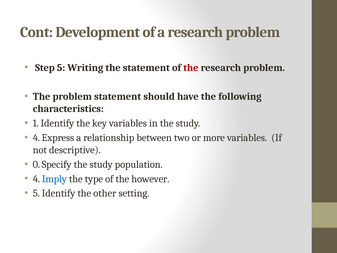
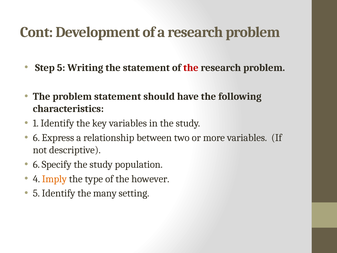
4 at (36, 138): 4 -> 6
0 at (36, 164): 0 -> 6
Imply colour: blue -> orange
other: other -> many
